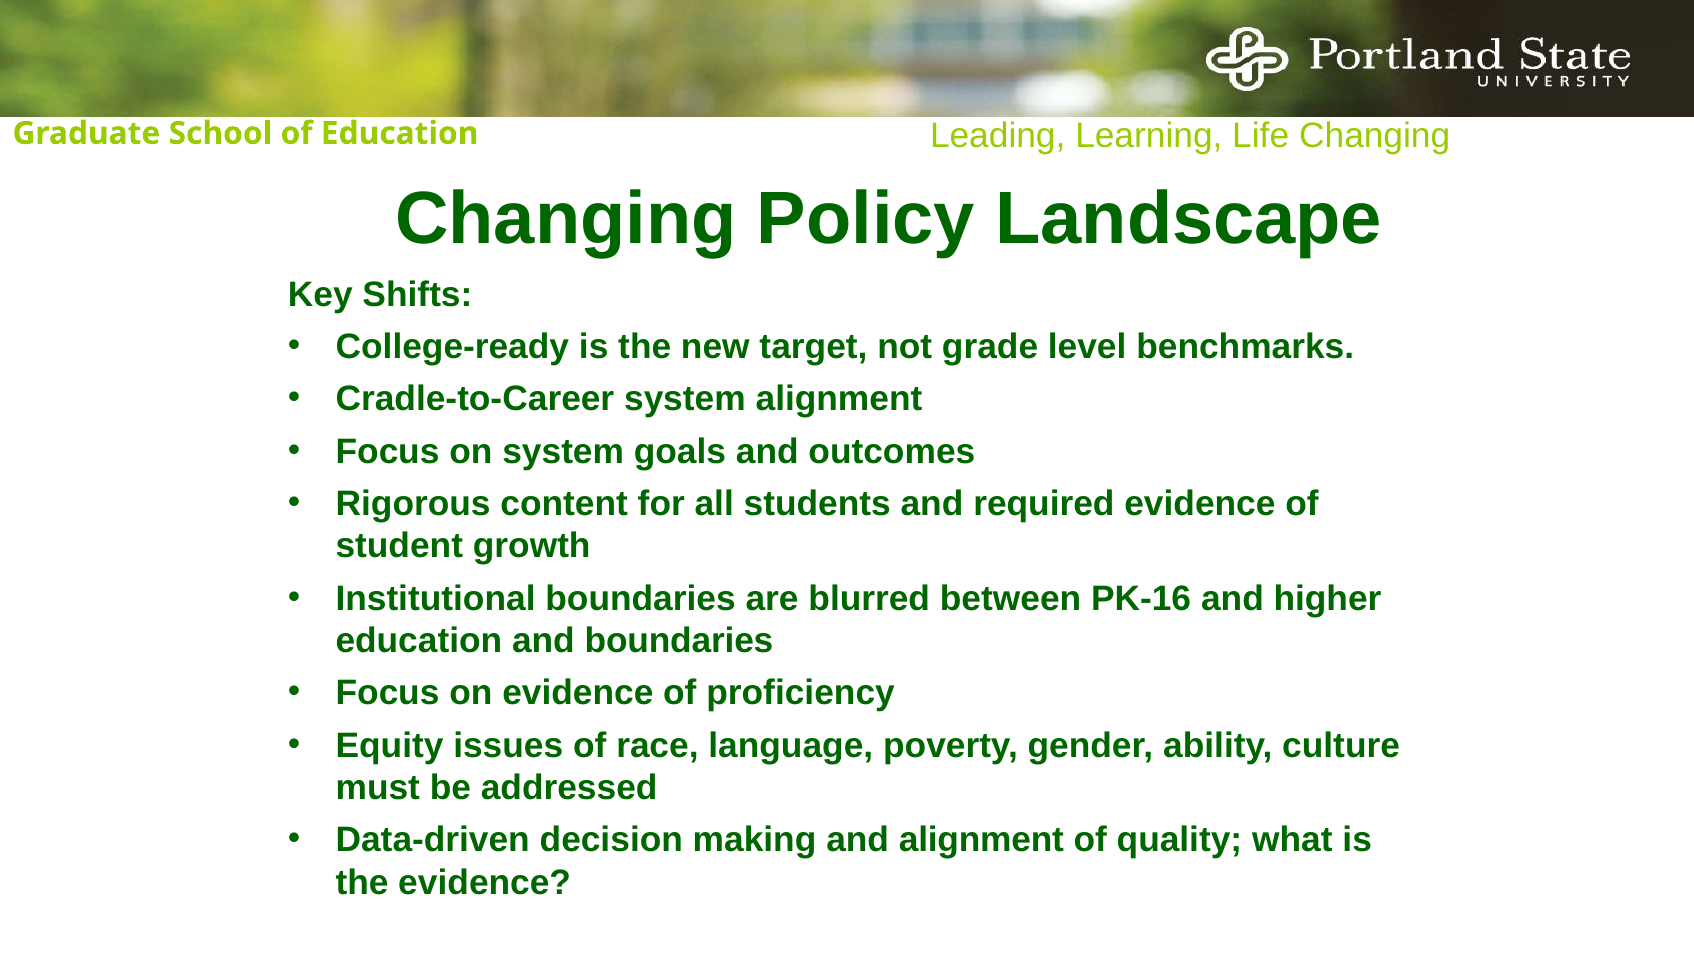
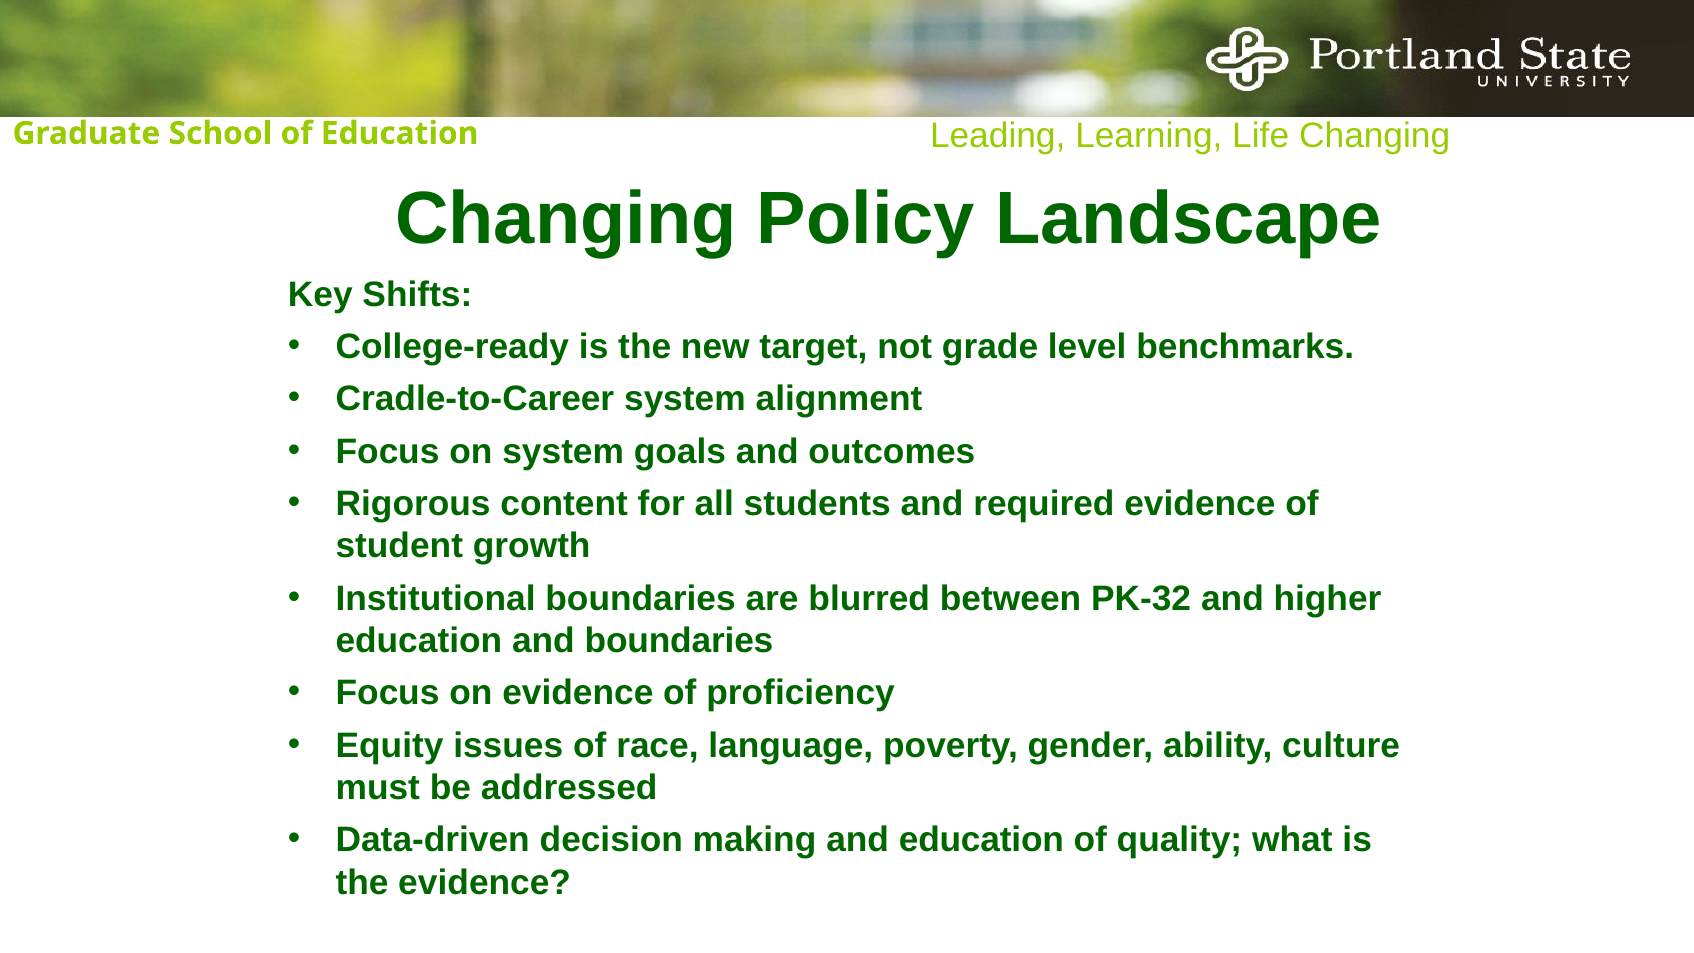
PK-16: PK-16 -> PK-32
and alignment: alignment -> education
